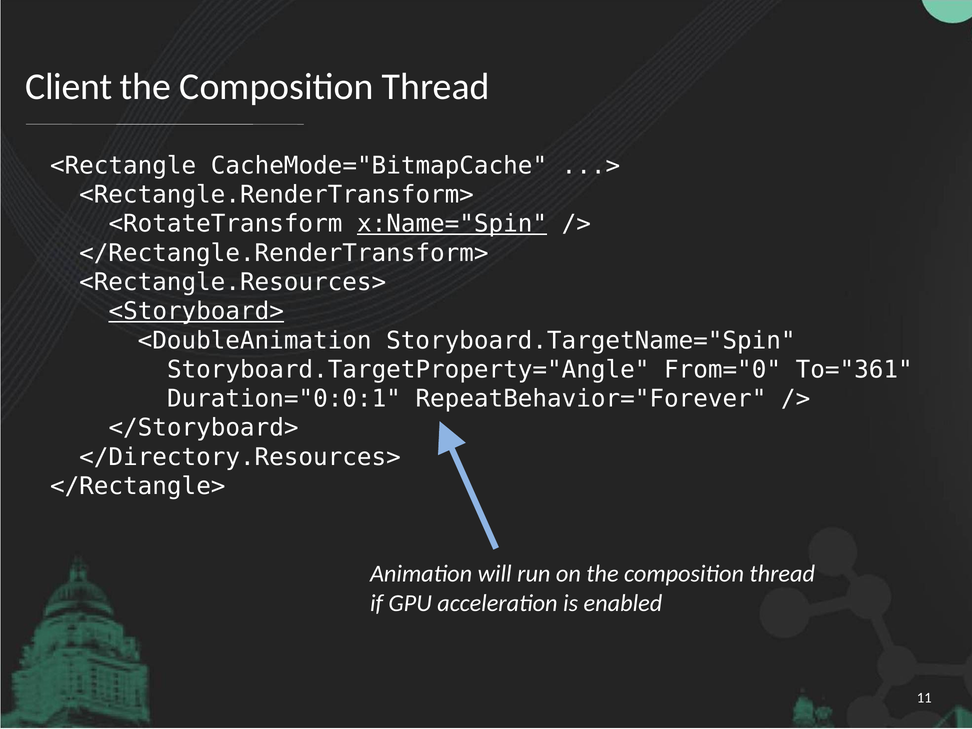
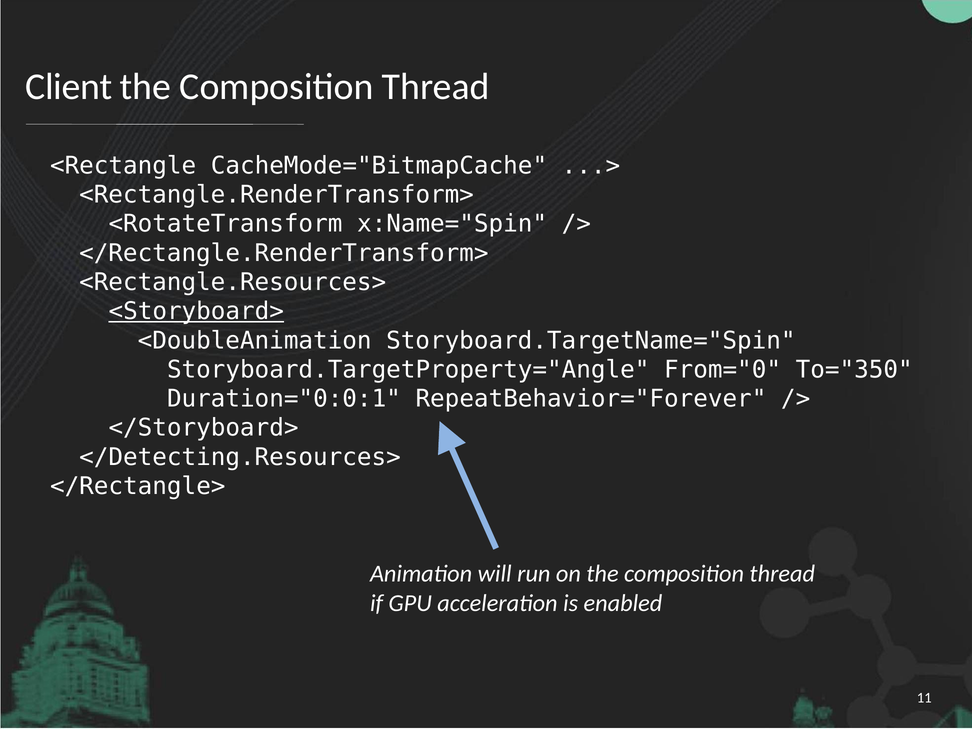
x:Name="Spin underline: present -> none
To="361: To="361 -> To="350
</Directory.Resources>: </Directory.Resources> -> </Detecting.Resources>
